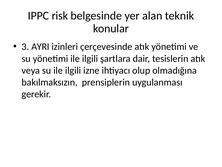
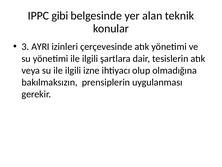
risk: risk -> gibi
